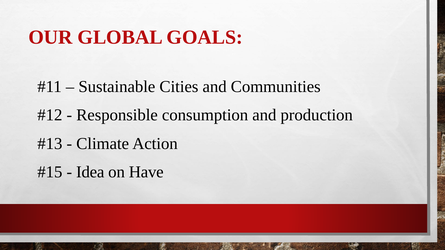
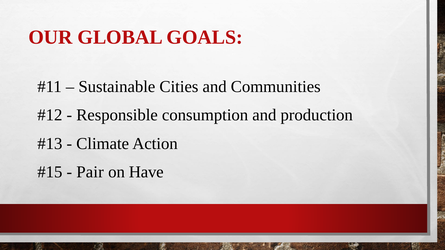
Idea: Idea -> Pair
